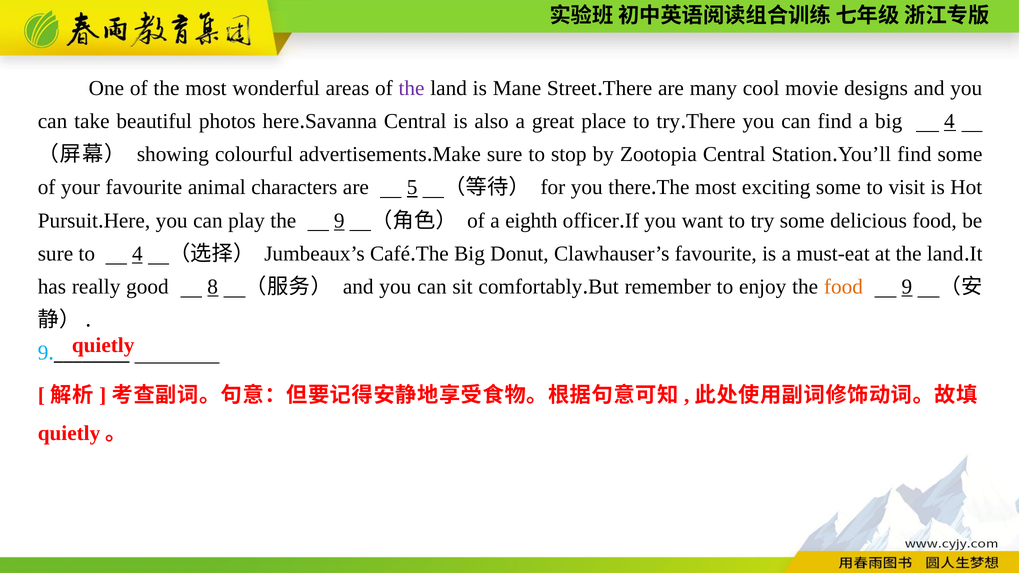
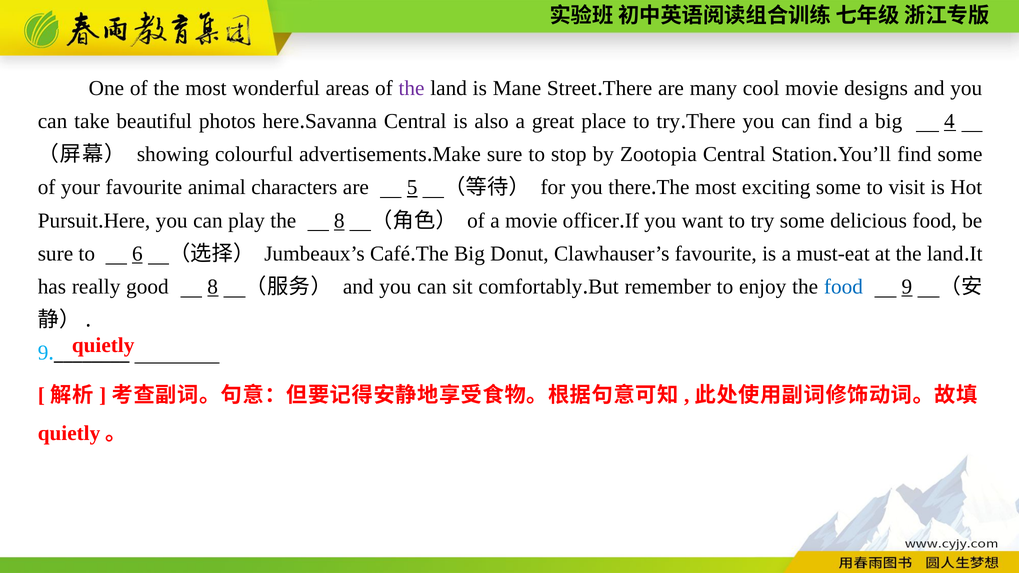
the 9: 9 -> 8
a eighth: eighth -> movie
to 4: 4 -> 6
food at (843, 287) colour: orange -> blue
